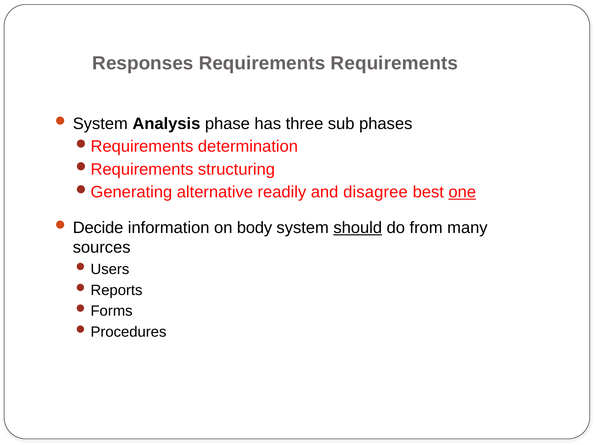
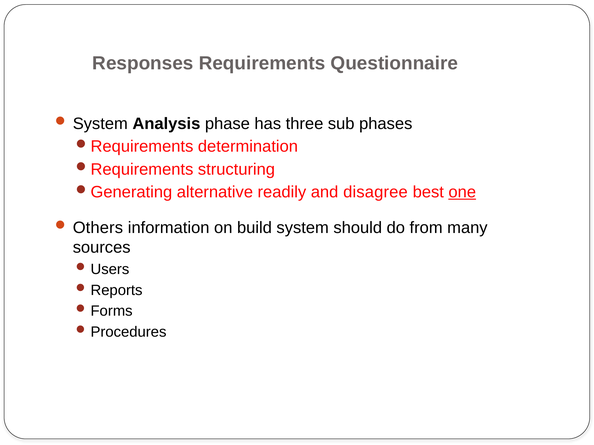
Requirements Requirements: Requirements -> Questionnaire
Decide: Decide -> Others
body: body -> build
should underline: present -> none
